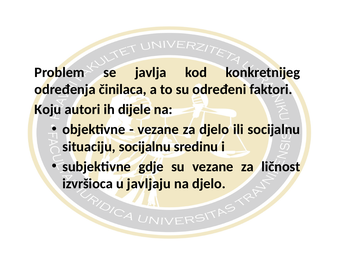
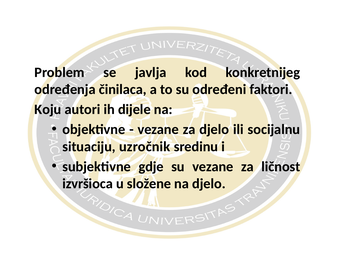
situaciju socijalnu: socijalnu -> uzročnik
javljaju: javljaju -> složene
